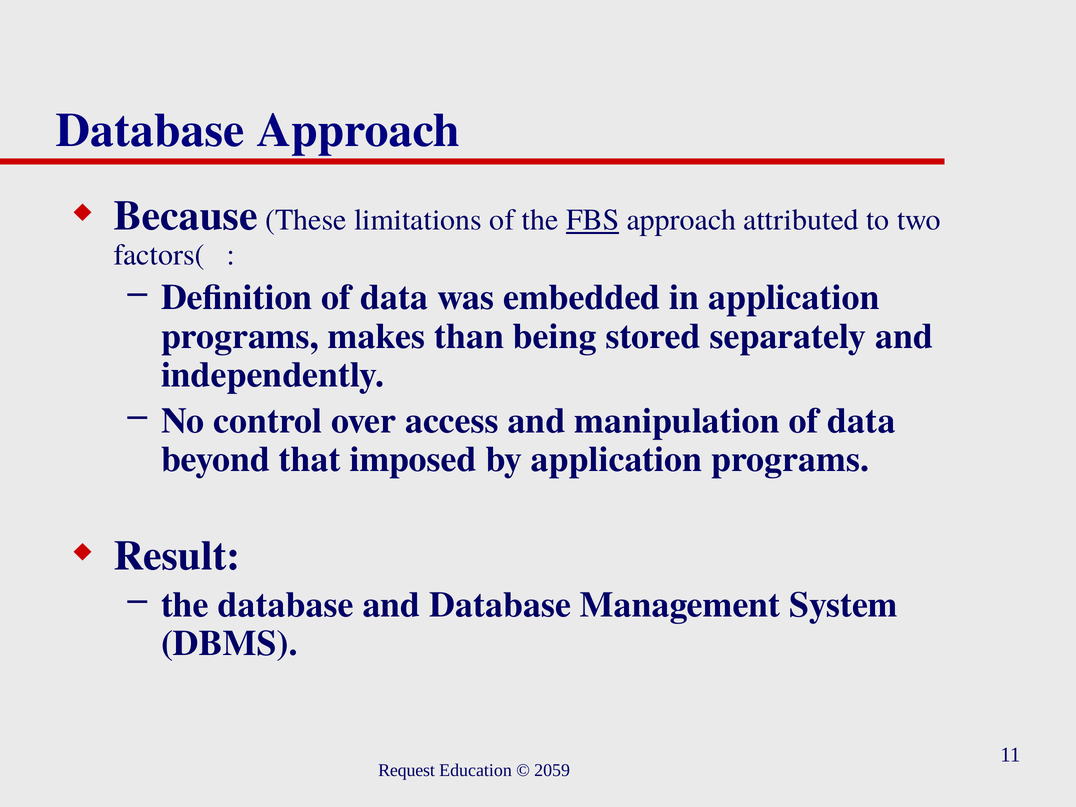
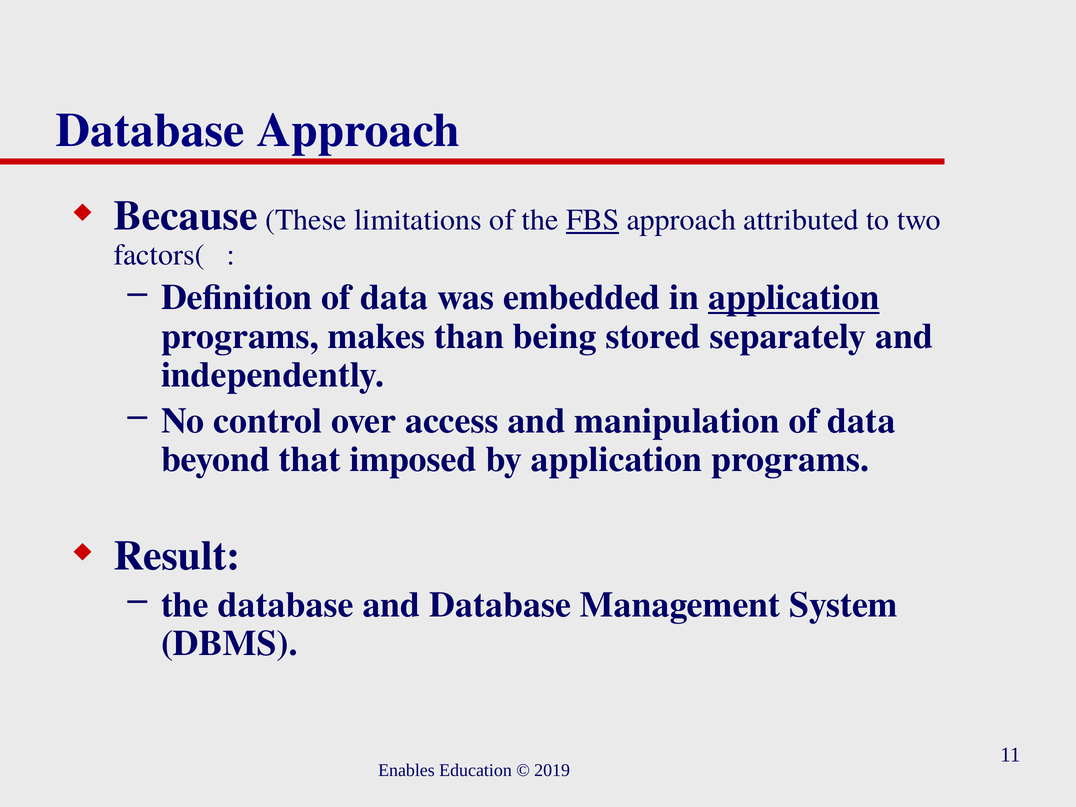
application at (794, 298) underline: none -> present
Request: Request -> Enables
2059: 2059 -> 2019
